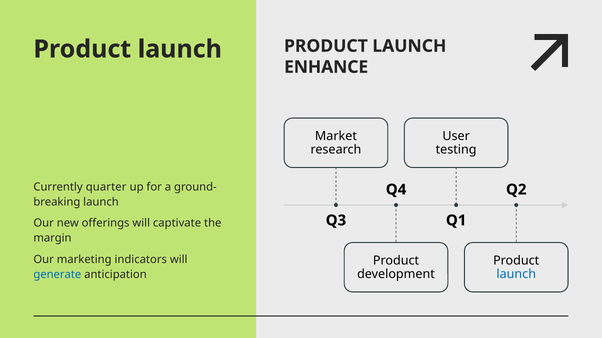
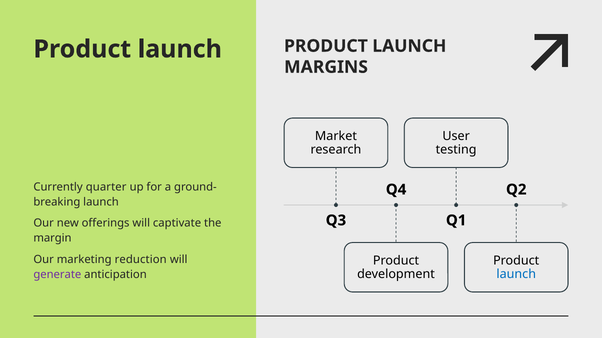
ENHANCE: ENHANCE -> MARGINS
indicators: indicators -> reduction
generate colour: blue -> purple
